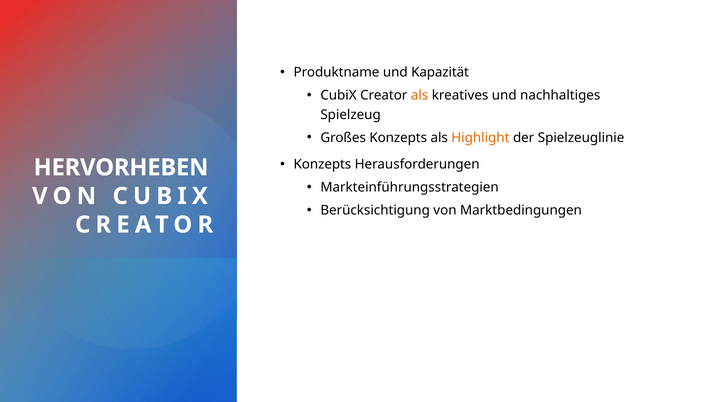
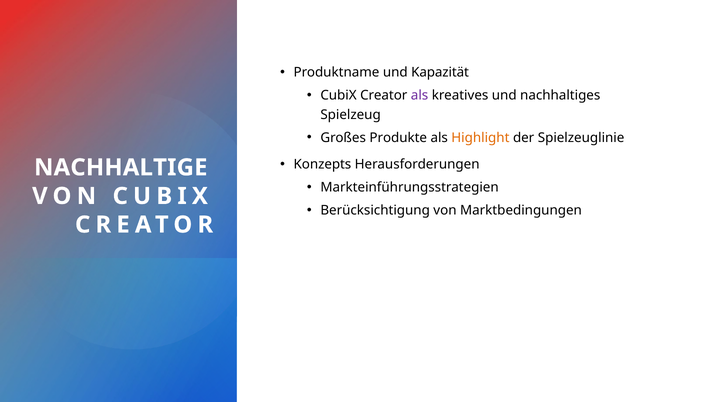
als at (420, 96) colour: orange -> purple
Großes Konzepts: Konzepts -> Produkte
HERVORHEBEN: HERVORHEBEN -> NACHHALTIGE
